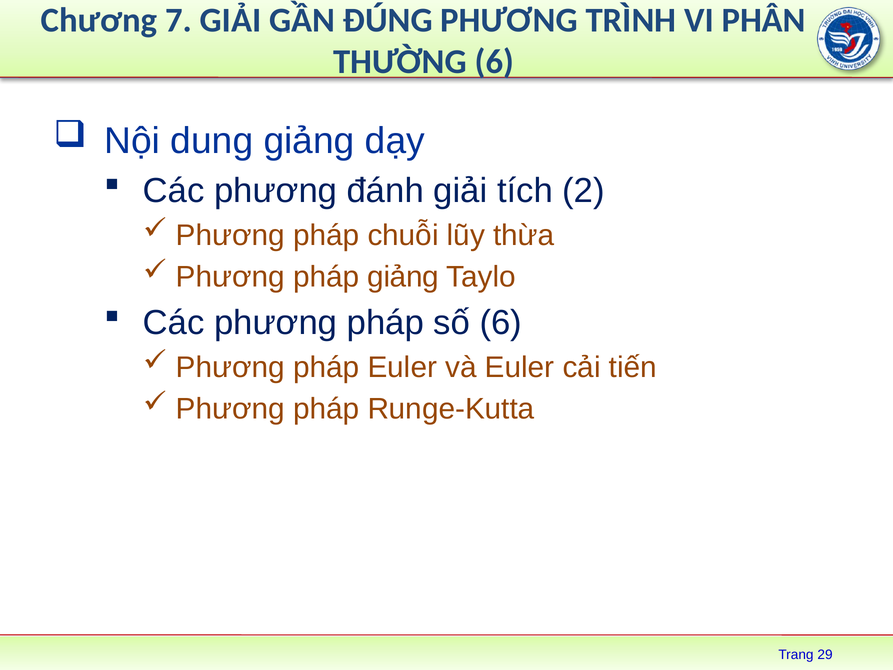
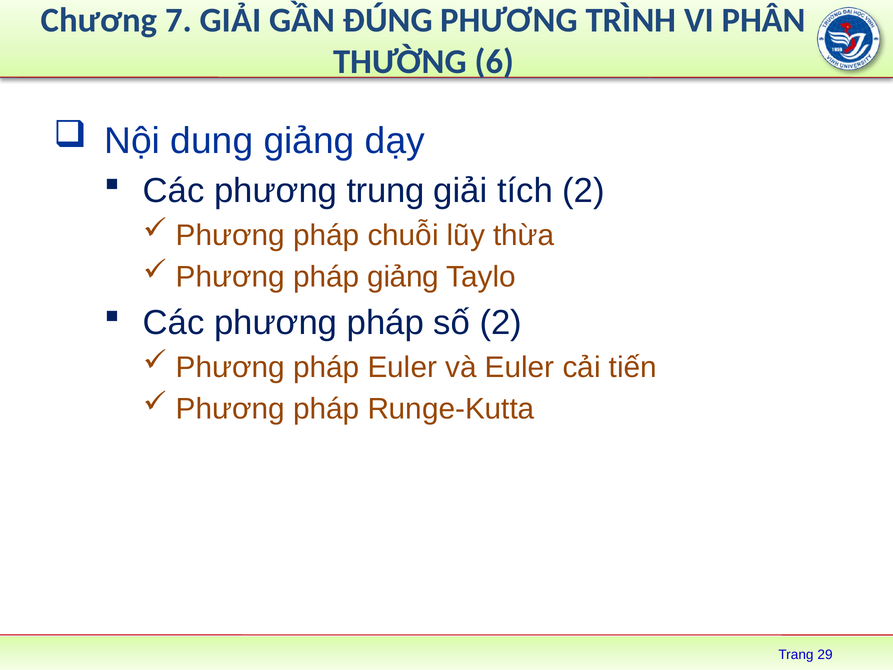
đánh: đánh -> trung
số 6: 6 -> 2
